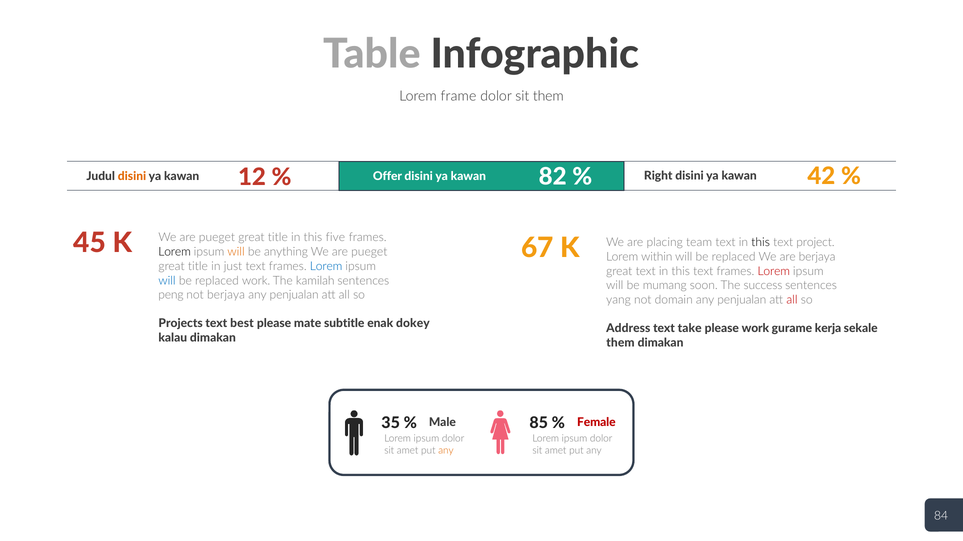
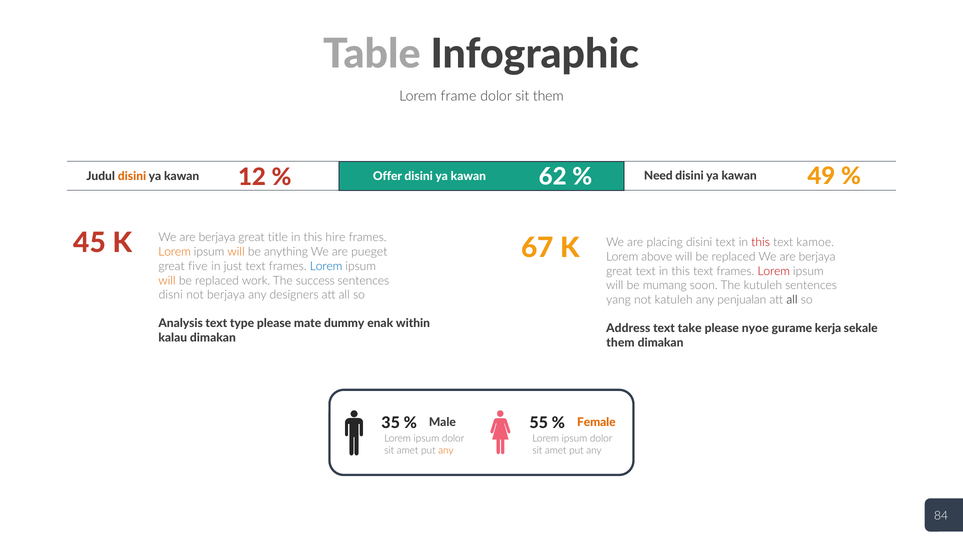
82: 82 -> 62
42: 42 -> 49
Right: Right -> Need
pueget at (217, 238): pueget -> berjaya
five: five -> hire
placing team: team -> disini
this at (761, 243) colour: black -> red
project: project -> kamoe
Lorem at (175, 252) colour: black -> orange
within: within -> above
title at (198, 266): title -> five
will at (167, 281) colour: blue -> orange
kamilah: kamilah -> success
success: success -> kutuleh
peng: peng -> disni
penjualan at (294, 295): penjualan -> designers
domain: domain -> katuleh
all at (792, 300) colour: red -> black
Projects: Projects -> Analysis
best: best -> type
subtitle: subtitle -> dummy
dokey: dokey -> within
please work: work -> nyoe
85: 85 -> 55
Female colour: red -> orange
